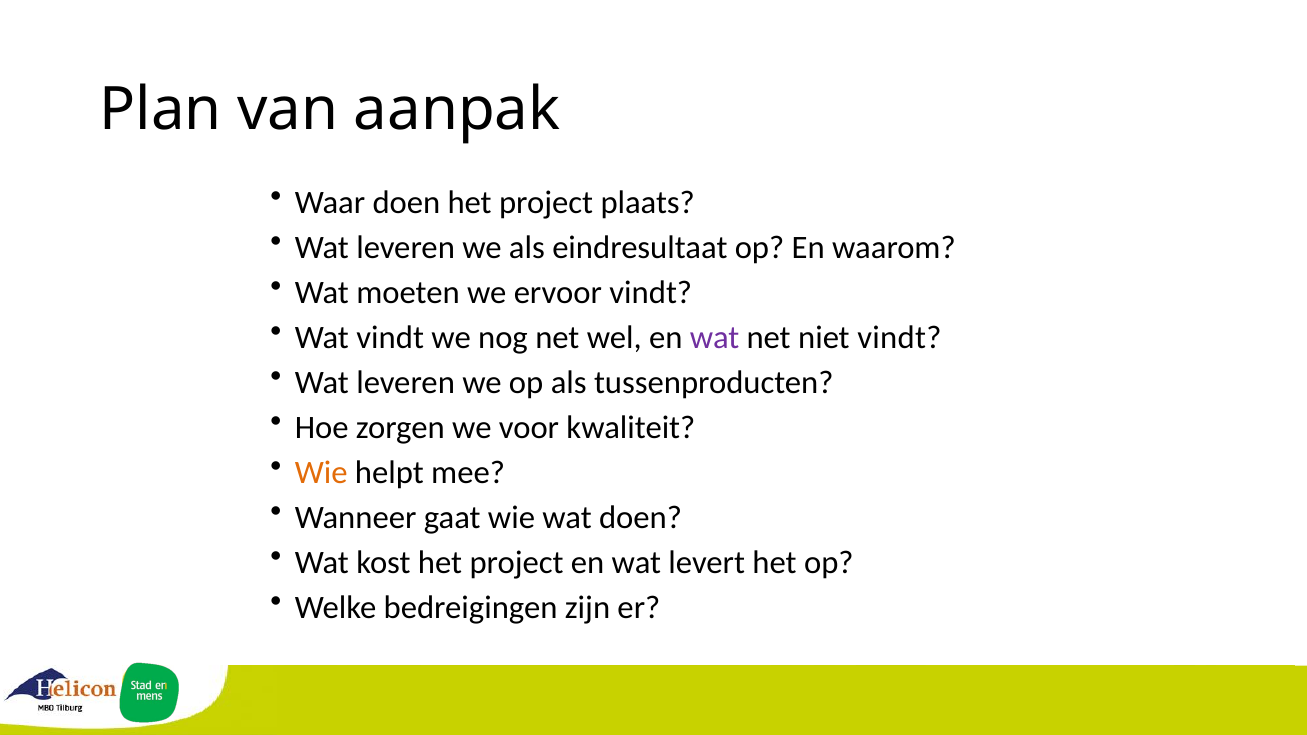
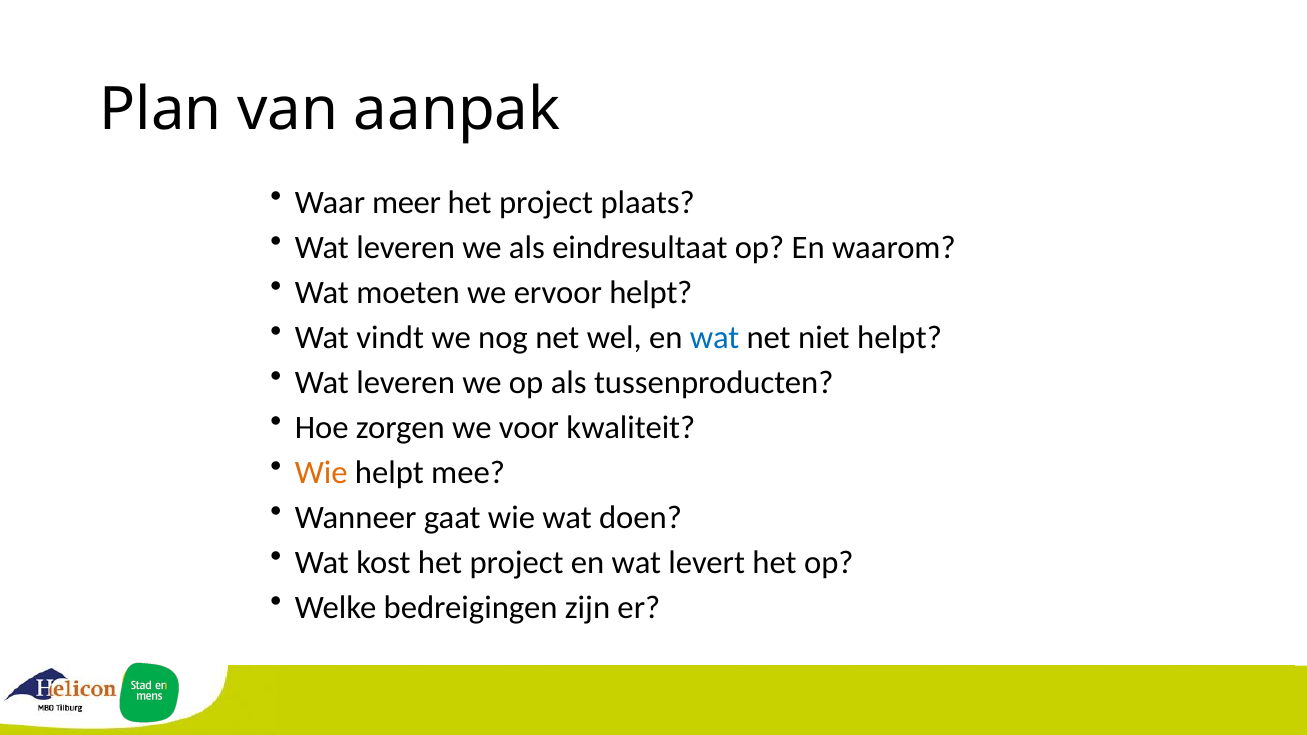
Waar doen: doen -> meer
ervoor vindt: vindt -> helpt
wat at (715, 338) colour: purple -> blue
niet vindt: vindt -> helpt
